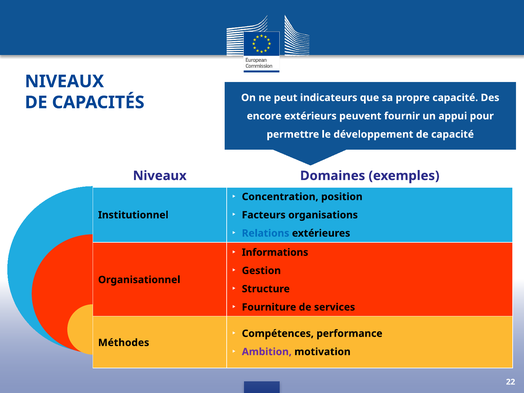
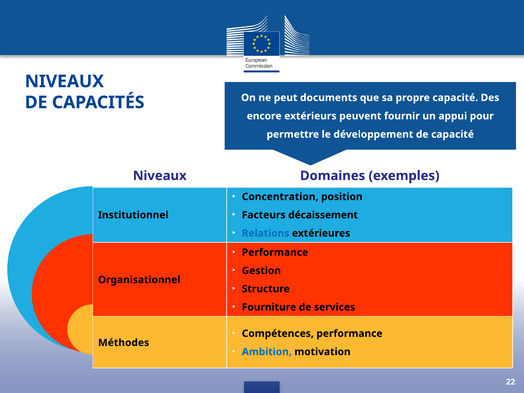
indicateurs: indicateurs -> documents
organisations: organisations -> décaissement
Informations at (275, 252): Informations -> Performance
Ambition colour: purple -> blue
